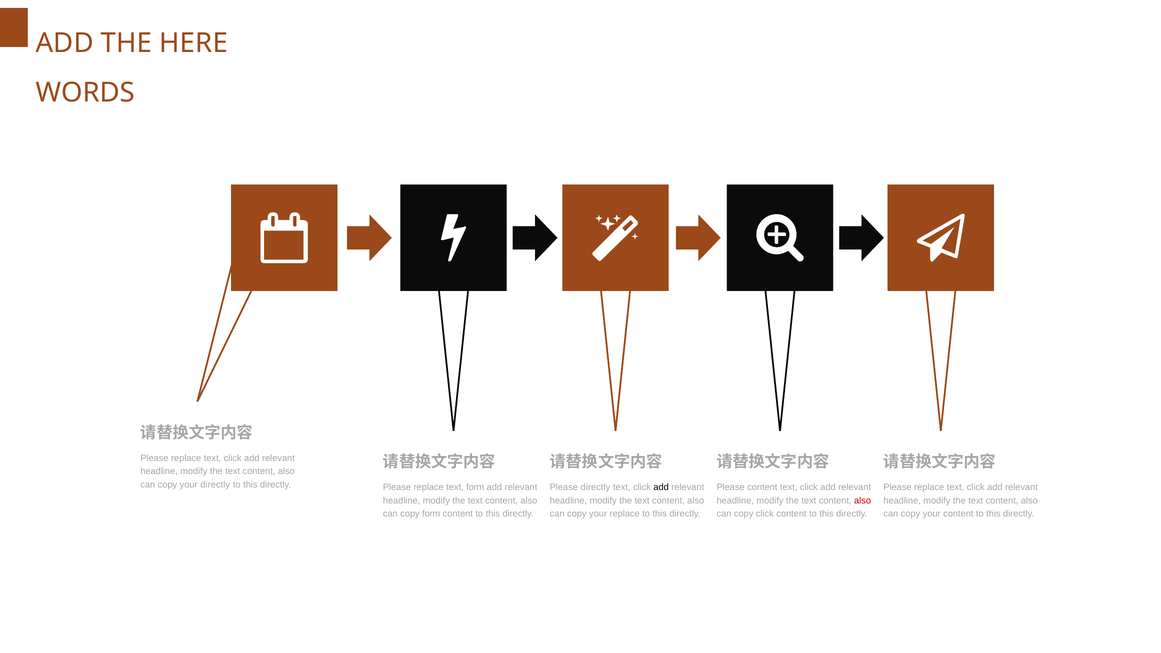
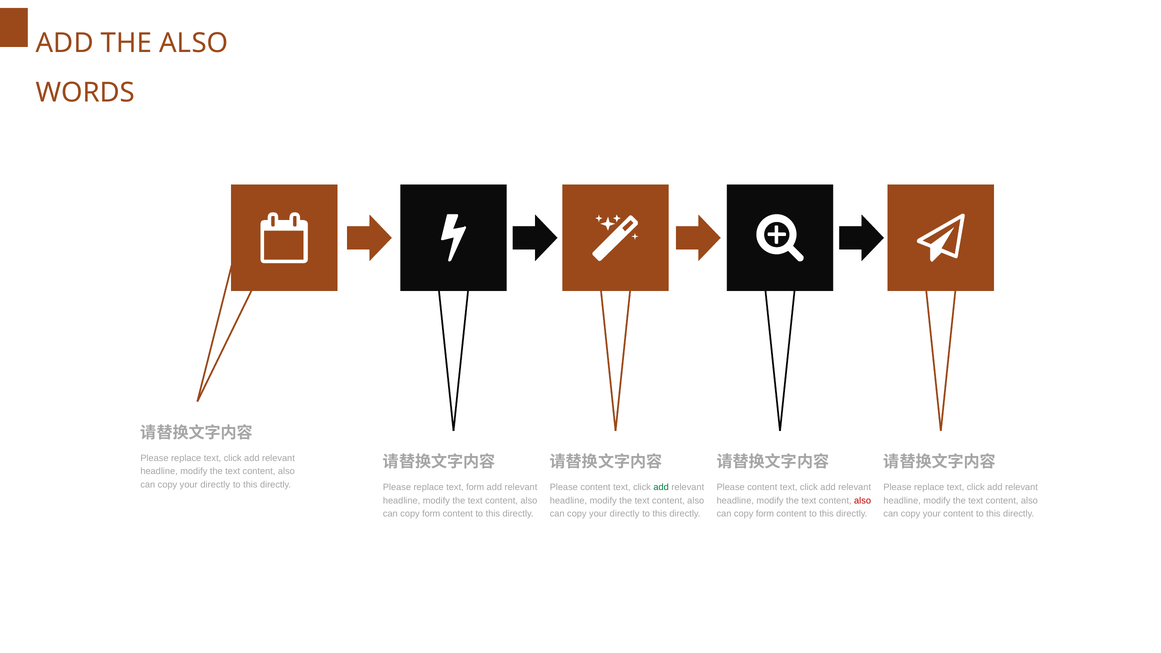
THE HERE: HERE -> ALSO
directly at (595, 487): directly -> content
add at (661, 487) colour: black -> green
replace at (625, 514): replace -> directly
click at (765, 514): click -> form
